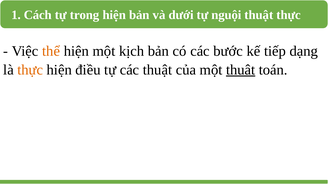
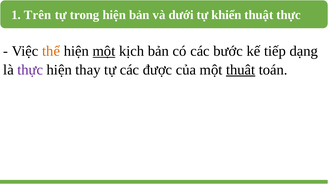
Cách: Cách -> Trên
nguội: nguội -> khiển
một at (104, 51) underline: none -> present
thực at (30, 70) colour: orange -> purple
điều: điều -> thay
các thuật: thuật -> được
